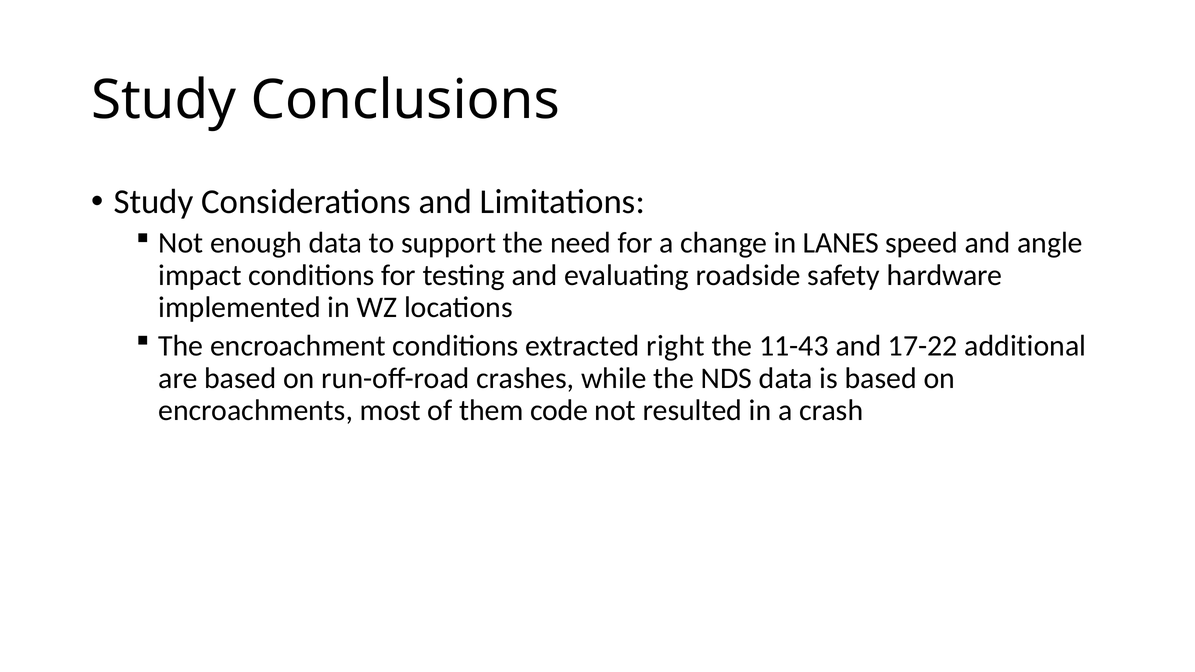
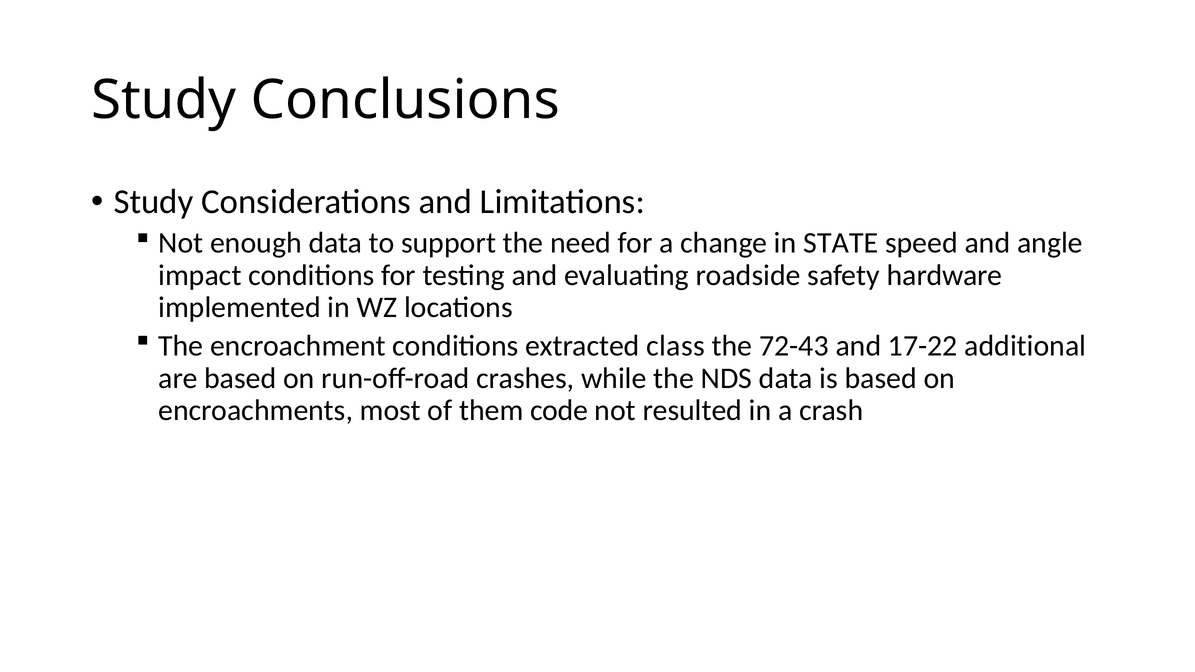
LANES: LANES -> STATE
right: right -> class
11-43: 11-43 -> 72-43
